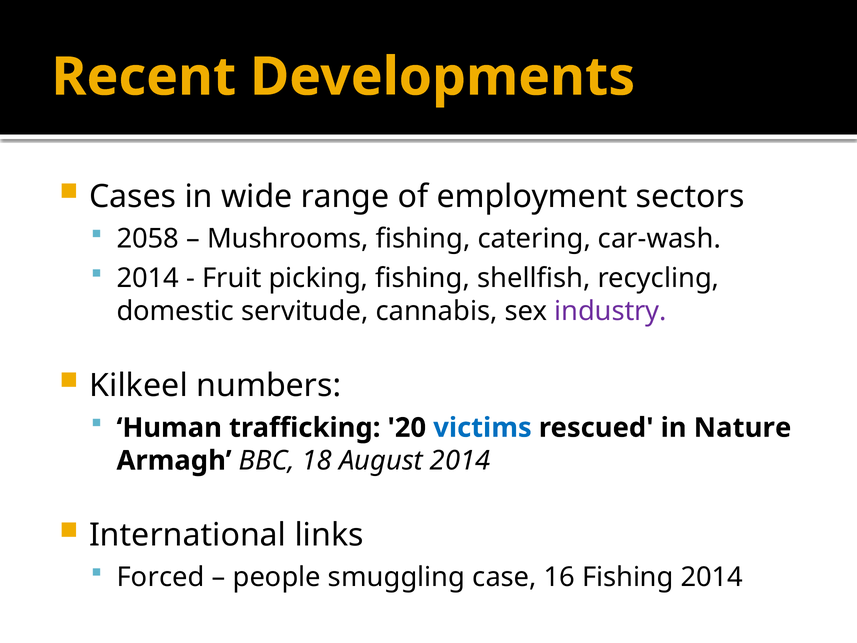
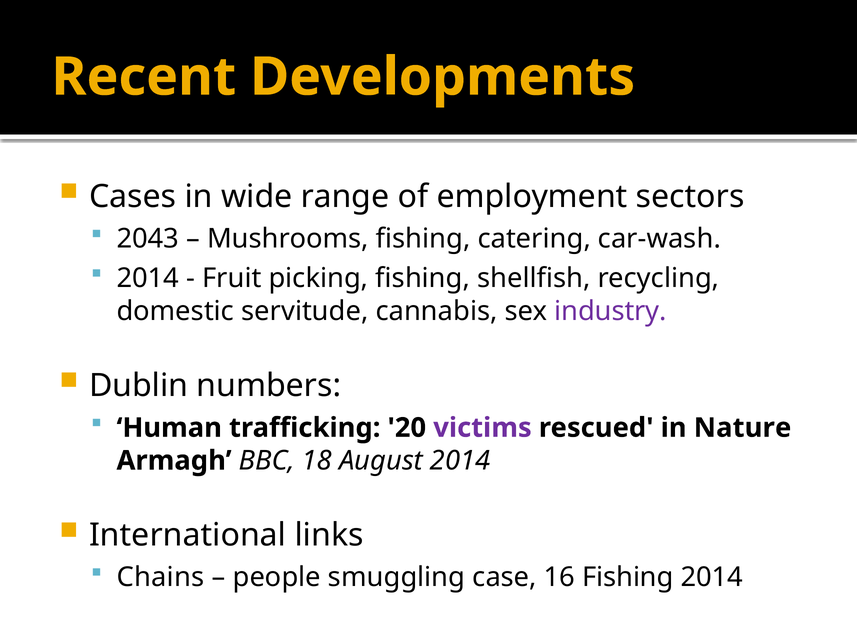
2058: 2058 -> 2043
Kilkeel: Kilkeel -> Dublin
victims colour: blue -> purple
Forced: Forced -> Chains
